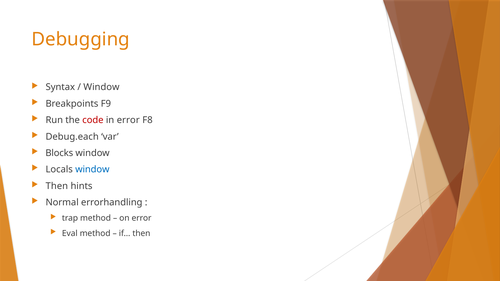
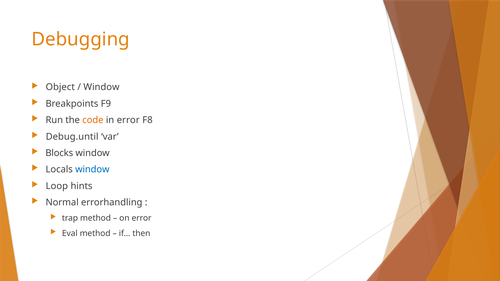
Syntax: Syntax -> Object
code colour: red -> orange
Debug.each: Debug.each -> Debug.until
Then at (57, 186): Then -> Loop
